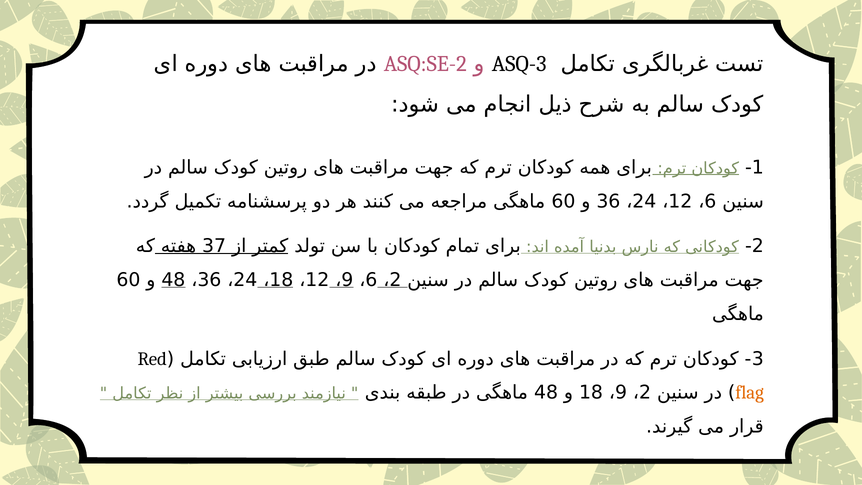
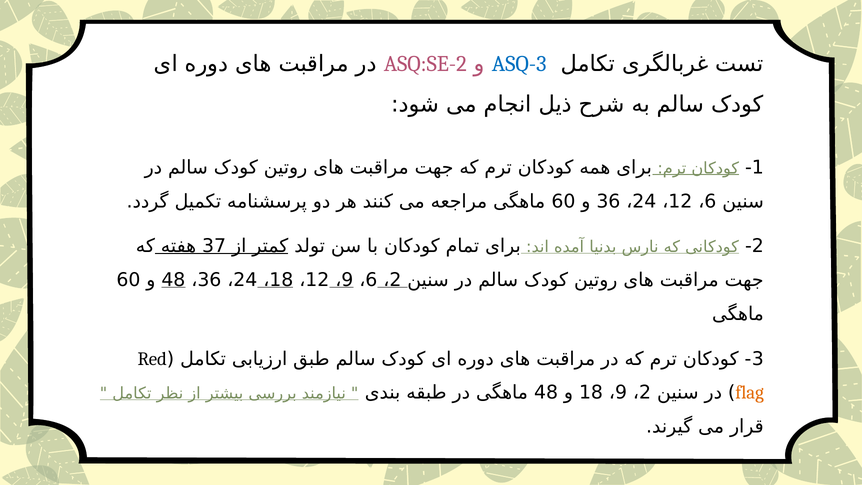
ASQ-3 colour: black -> blue
